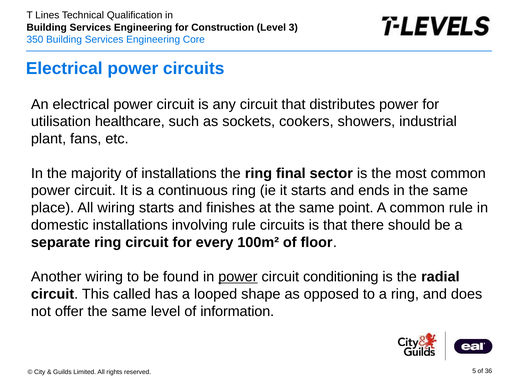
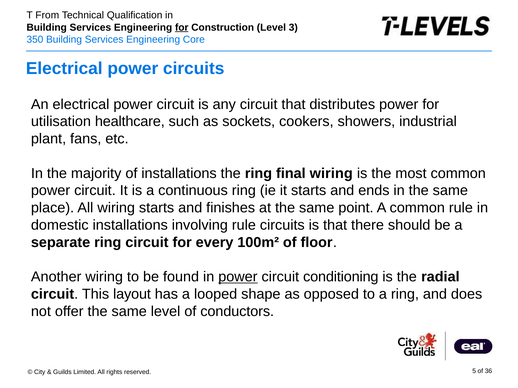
Lines: Lines -> From
for at (182, 27) underline: none -> present
final sector: sector -> wiring
called: called -> layout
information: information -> conductors
